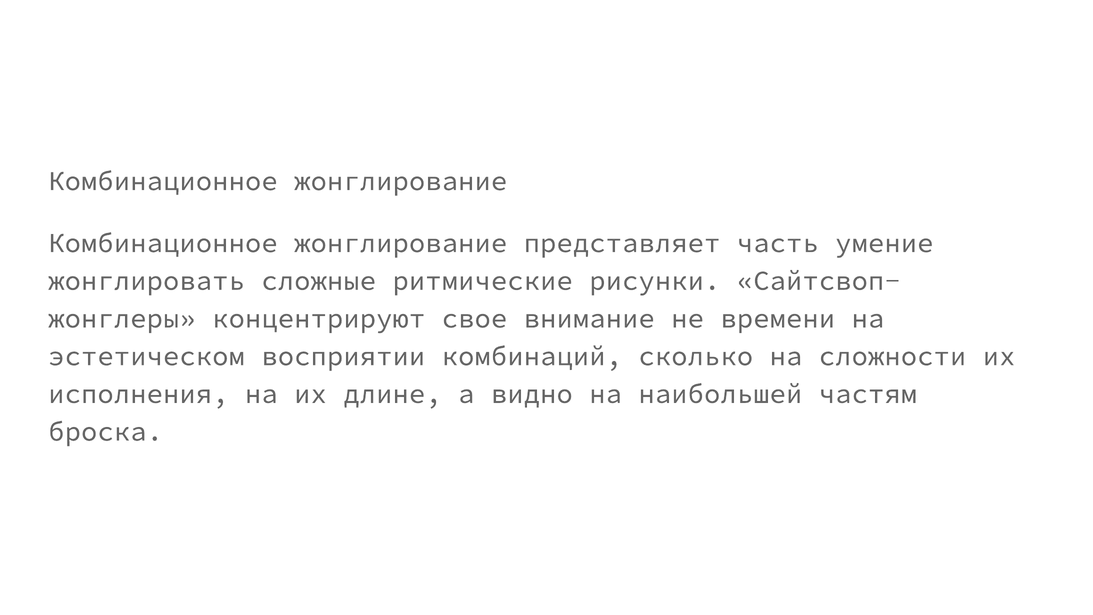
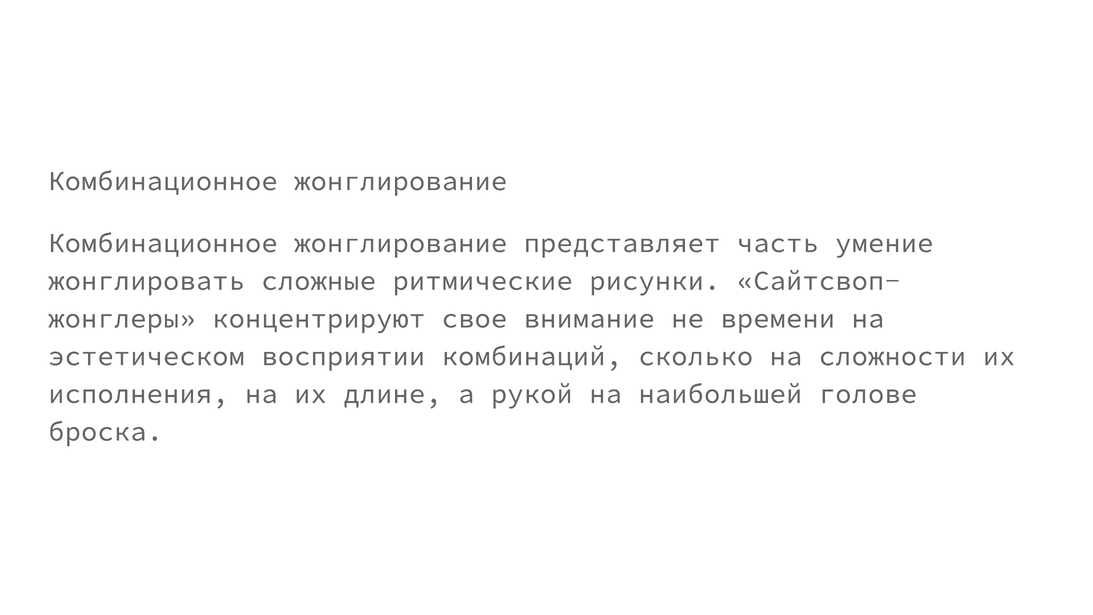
видно: видно -> рукой
частям: частям -> голове
